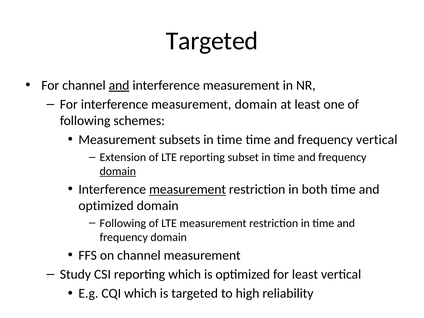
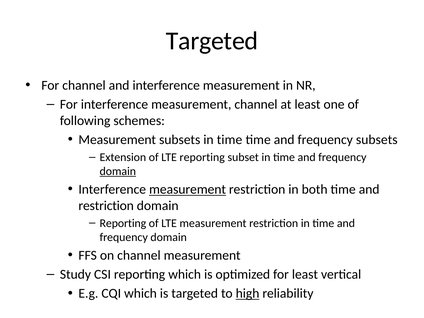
and at (119, 85) underline: present -> none
measurement domain: domain -> channel
frequency vertical: vertical -> subsets
optimized at (106, 206): optimized -> restriction
Following at (123, 223): Following -> Reporting
high underline: none -> present
